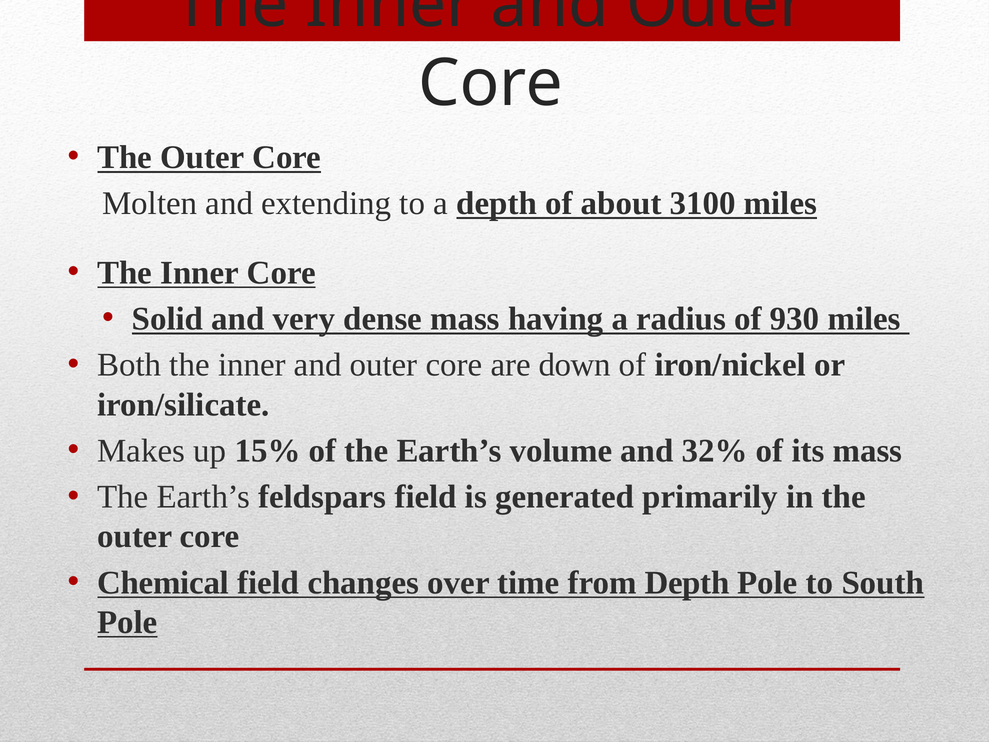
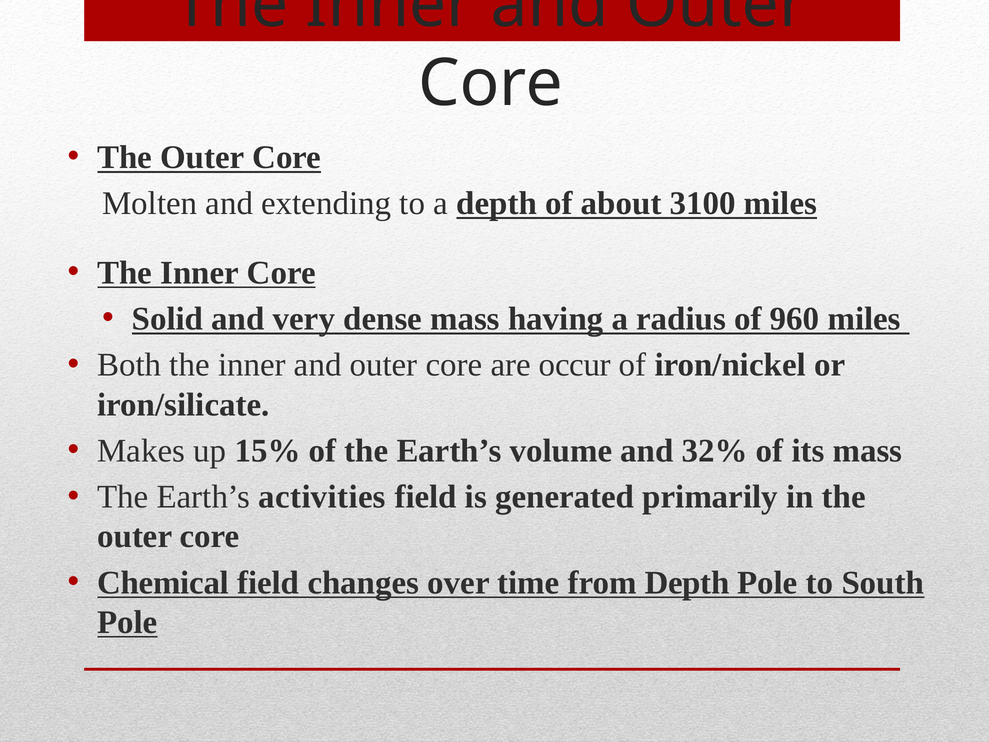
930: 930 -> 960
down: down -> occur
feldspars: feldspars -> activities
